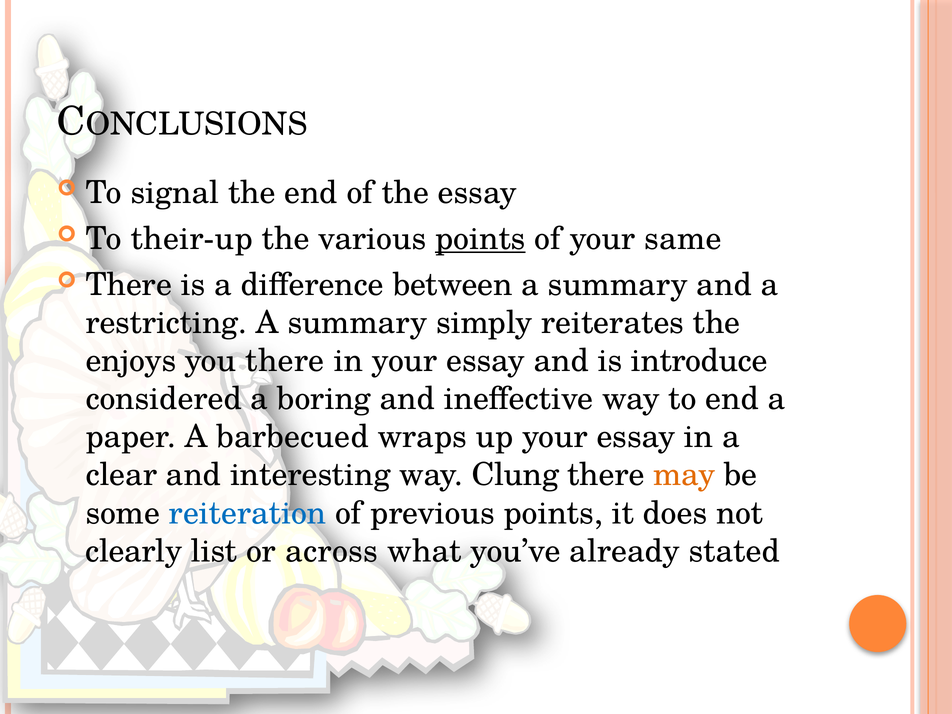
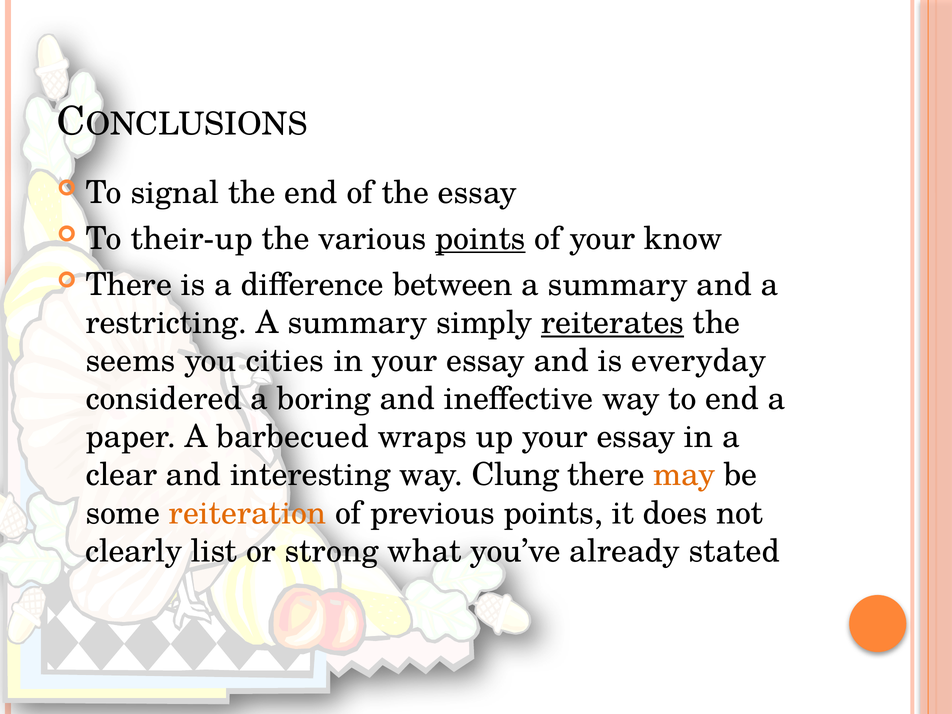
same: same -> know
reiterates underline: none -> present
enjoys: enjoys -> seems
you there: there -> cities
introduce: introduce -> everyday
reiteration colour: blue -> orange
across: across -> strong
